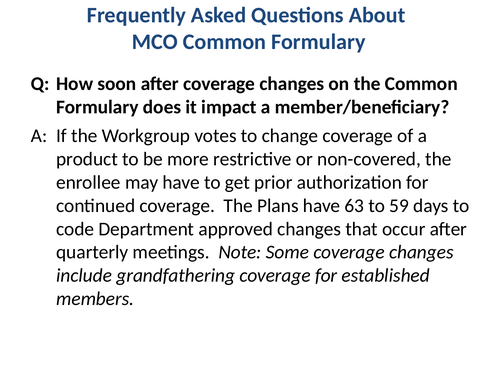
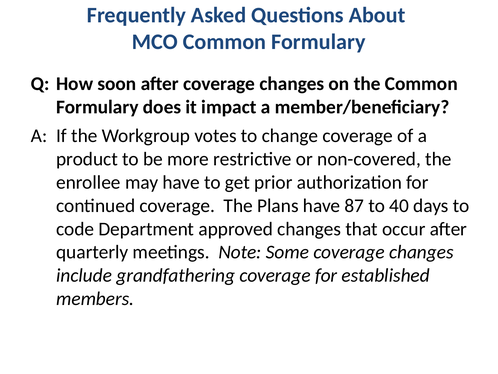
63: 63 -> 87
59: 59 -> 40
